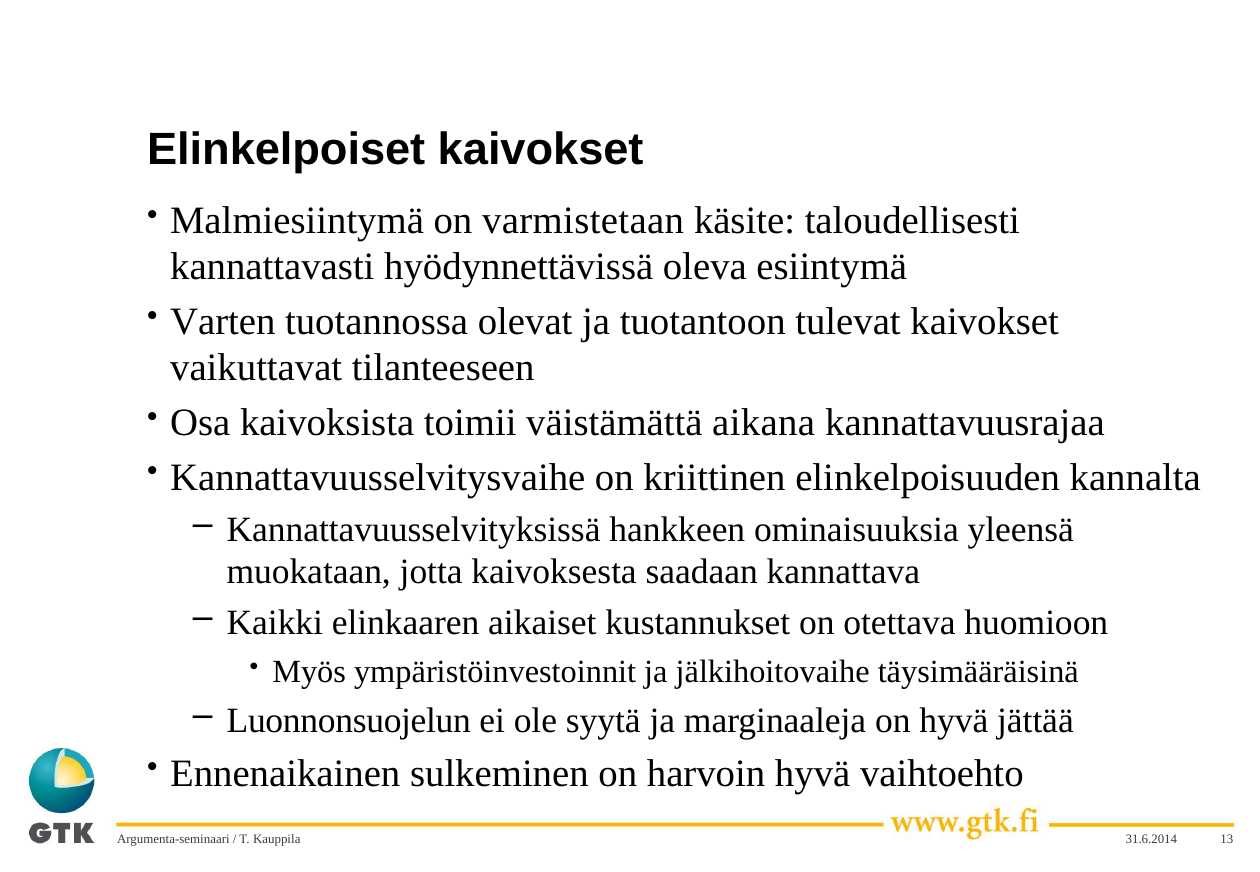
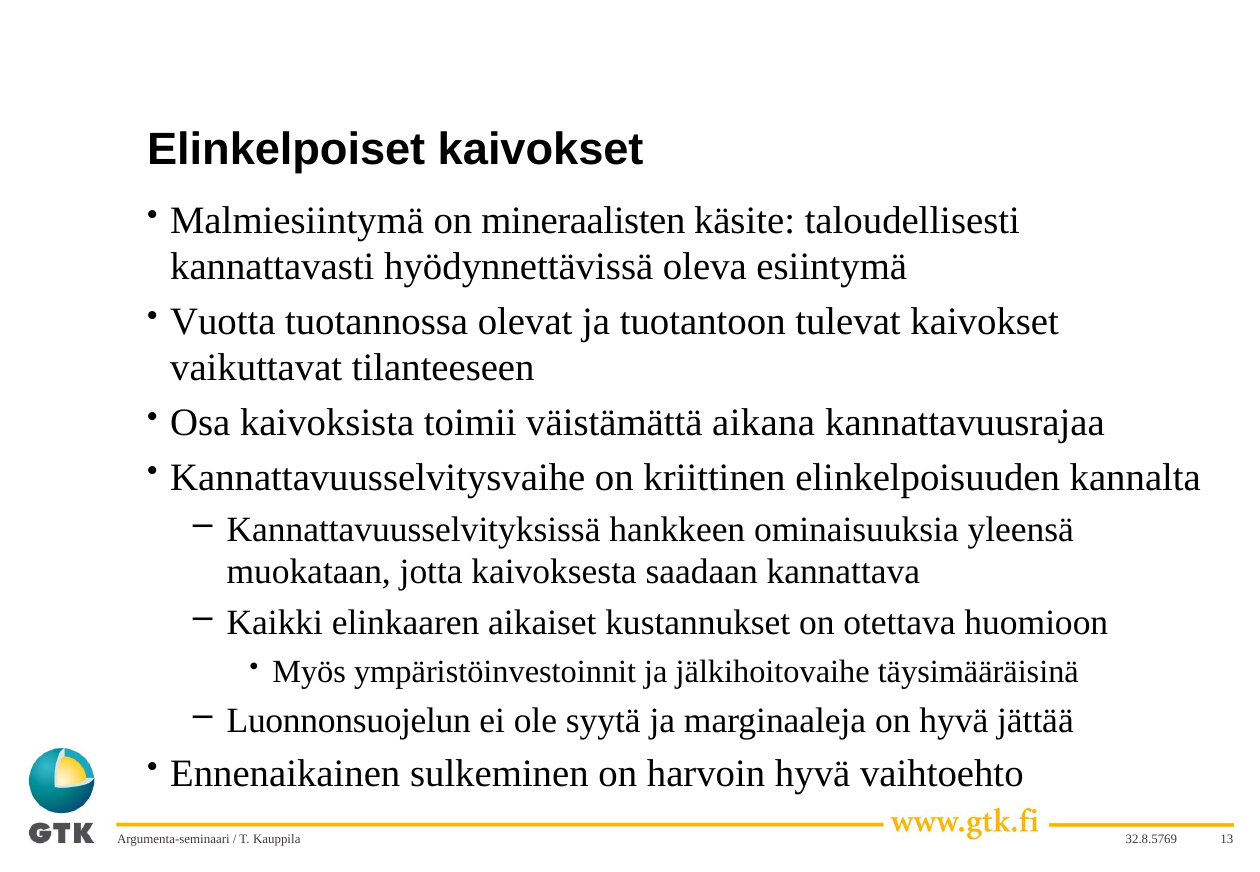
varmistetaan: varmistetaan -> mineraalisten
Varten: Varten -> Vuotta
31.6.2014: 31.6.2014 -> 32.8.5769
